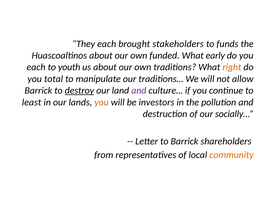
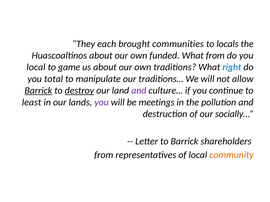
stakeholders: stakeholders -> communities
funds: funds -> locals
What early: early -> from
each at (36, 67): each -> local
youth: youth -> game
right colour: orange -> blue
Barrick at (38, 91) underline: none -> present
you at (102, 103) colour: orange -> purple
investors: investors -> meetings
